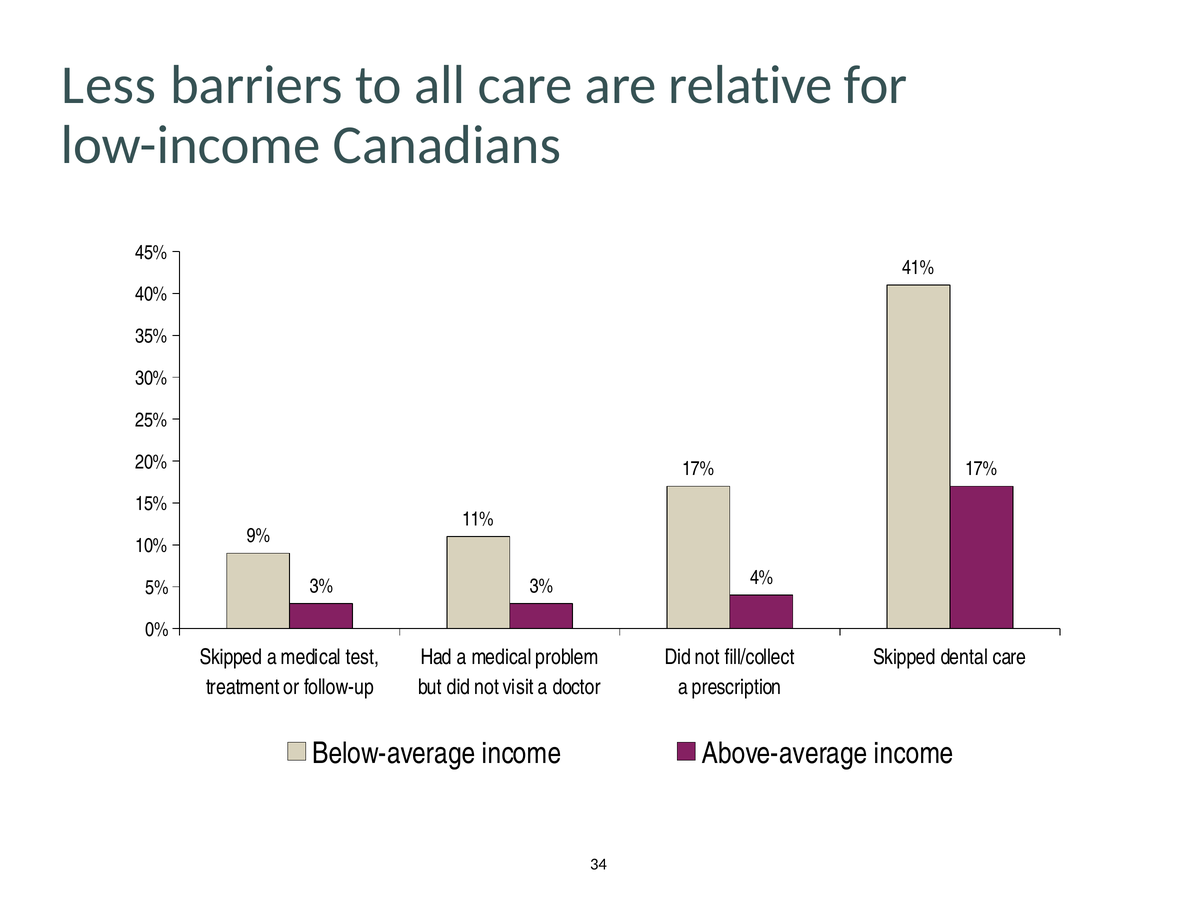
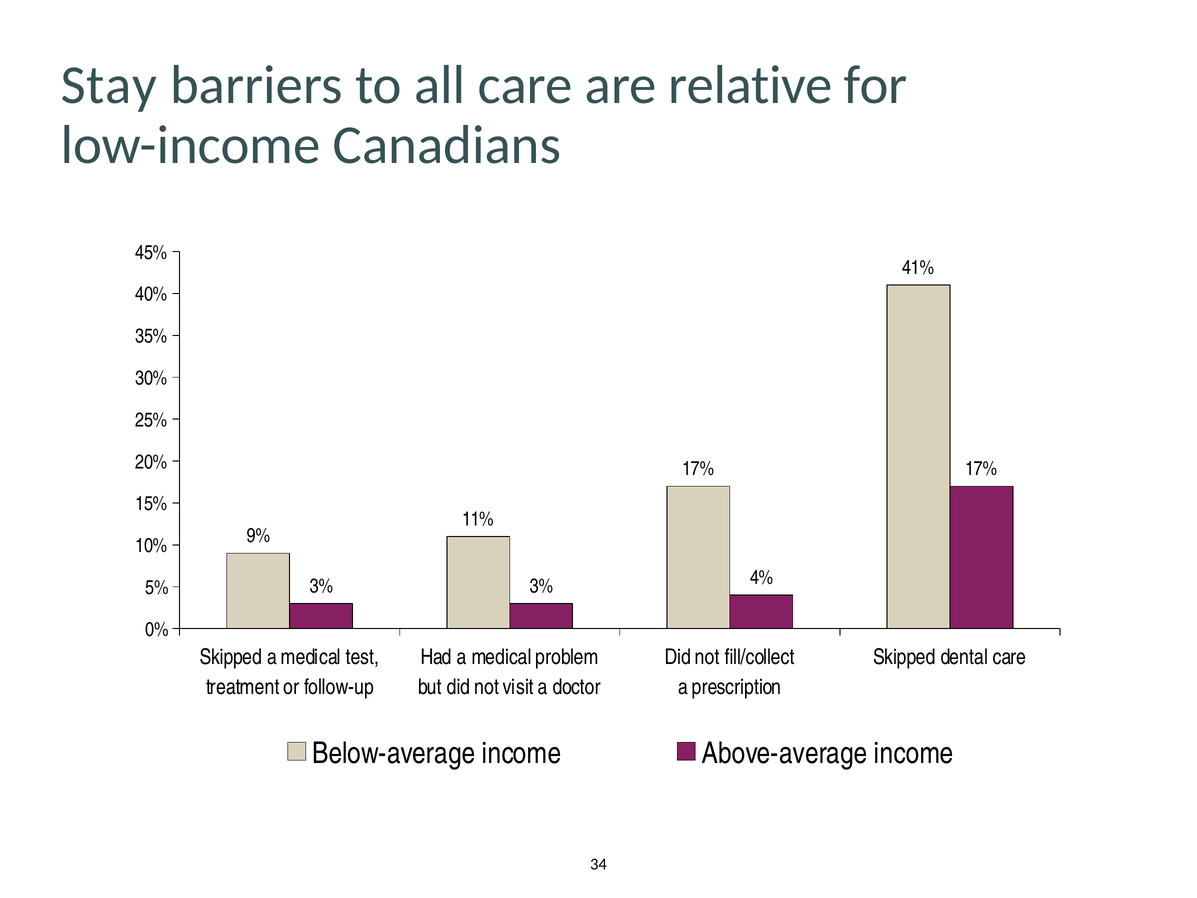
Less: Less -> Stay
